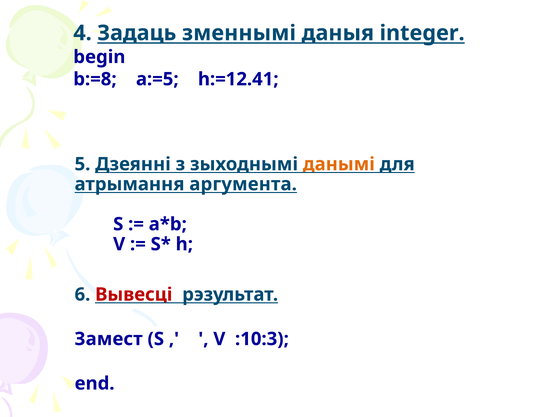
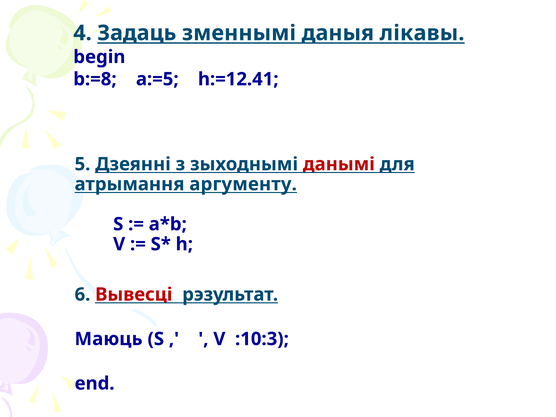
integer: integer -> лікавы
данымі colour: orange -> red
аргумента: аргумента -> аргументу
Замест: Замест -> Маюць
